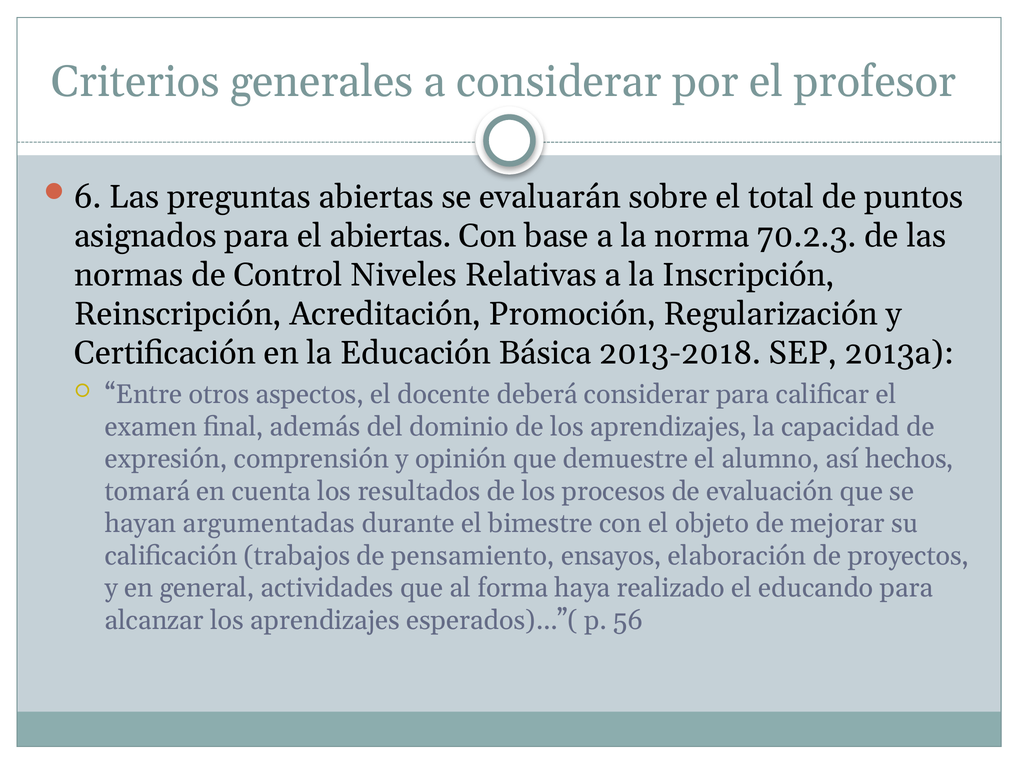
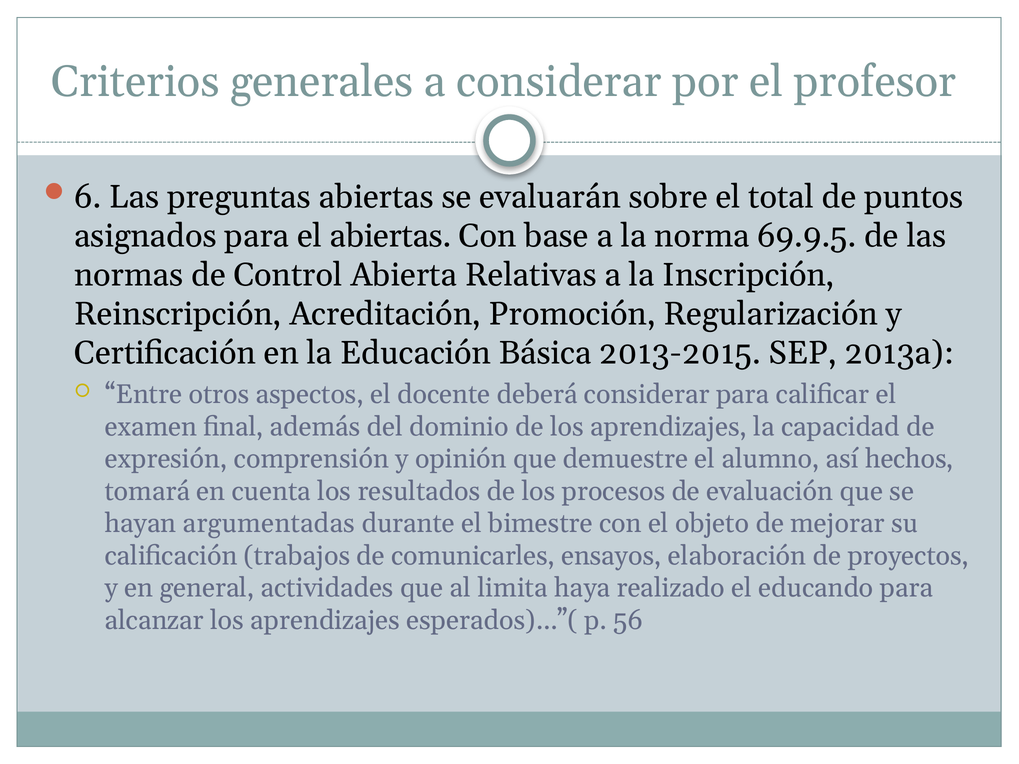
70.2.3: 70.2.3 -> 69.9.5
Niveles: Niveles -> Abierta
2013-2018: 2013-2018 -> 2013-2015
pensamiento: pensamiento -> comunicarles
forma: forma -> limita
